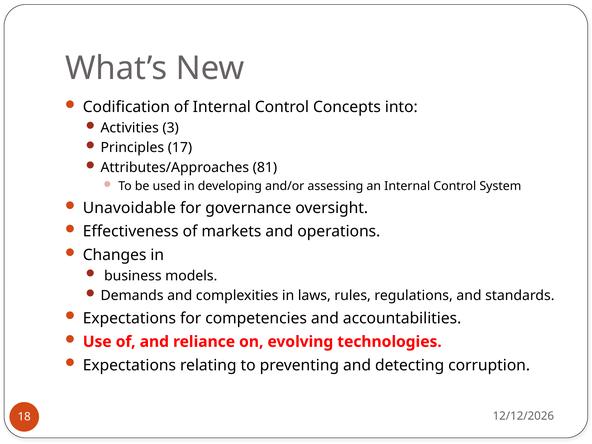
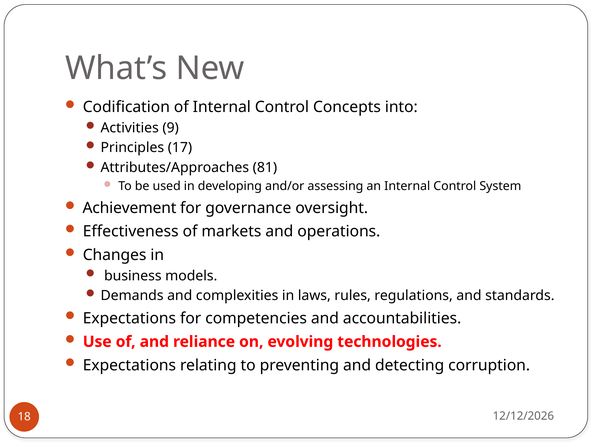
3: 3 -> 9
Unavoidable: Unavoidable -> Achievement
